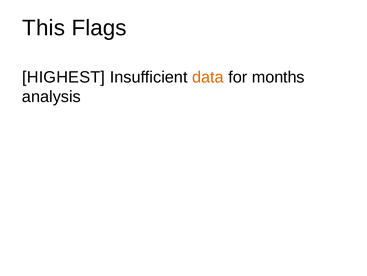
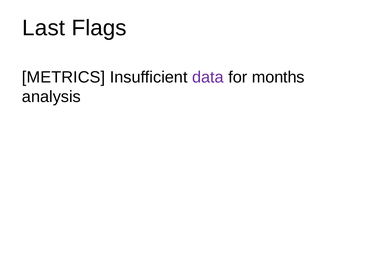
This: This -> Last
HIGHEST: HIGHEST -> METRICS
data colour: orange -> purple
